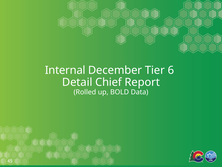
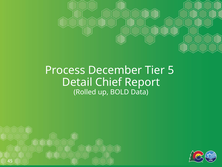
Internal: Internal -> Process
6: 6 -> 5
